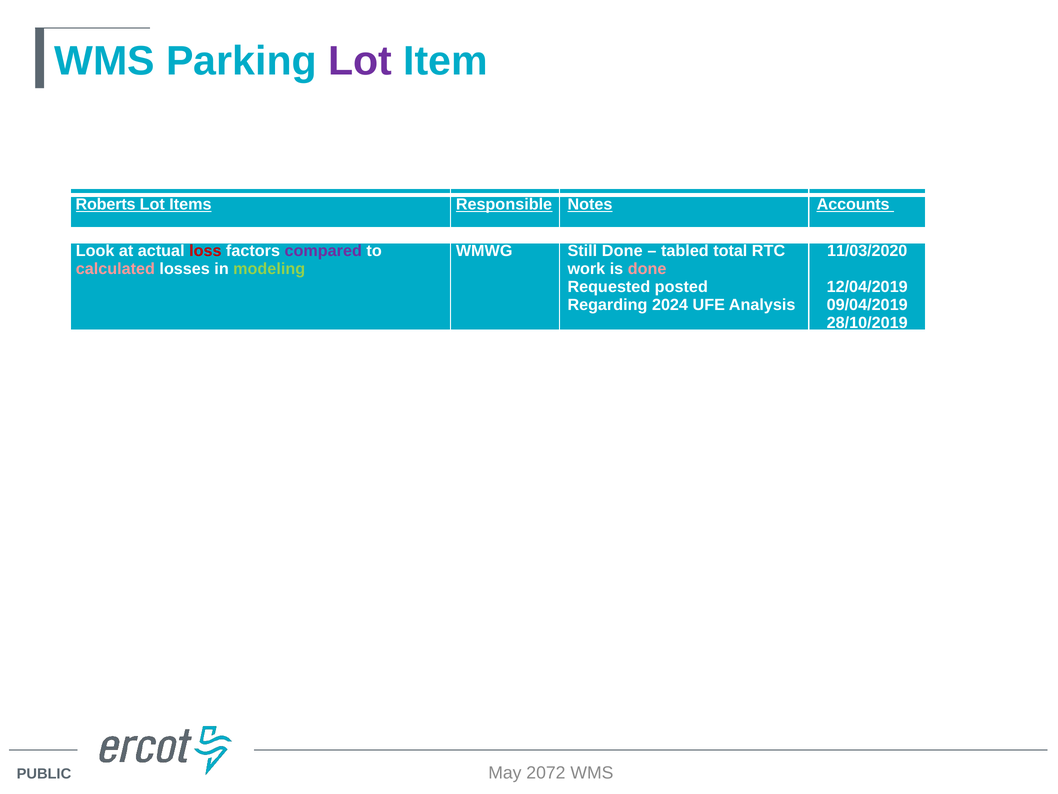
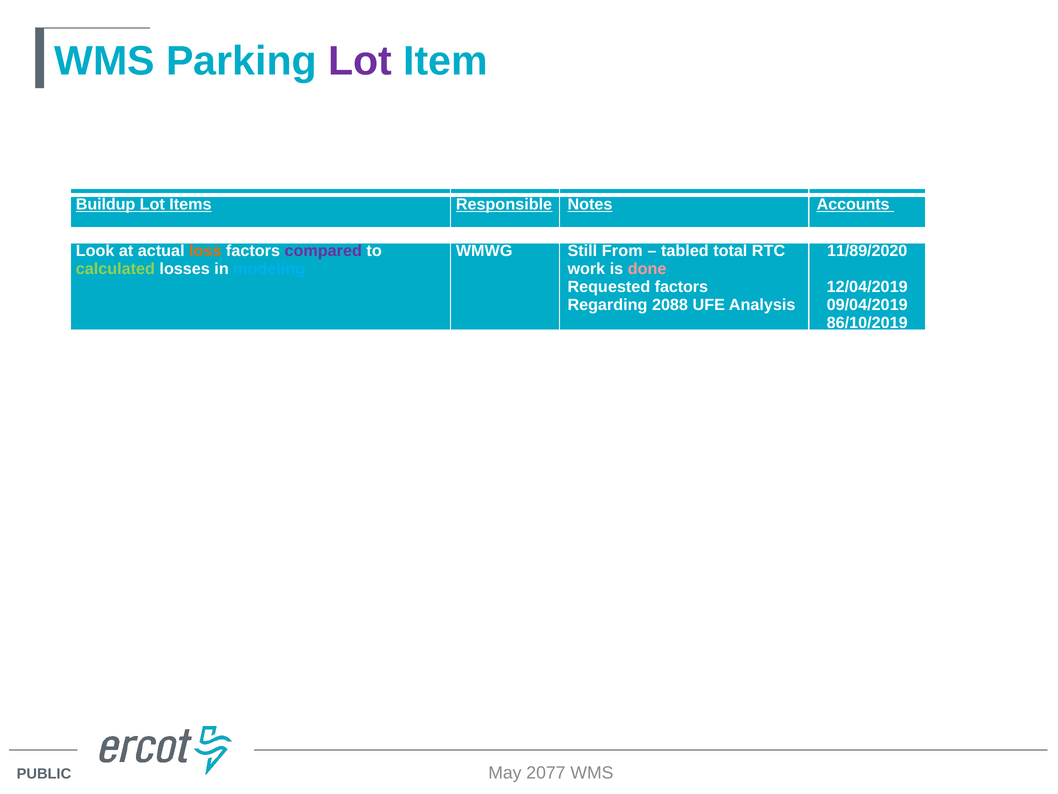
Roberts: Roberts -> Buildup
loss colour: red -> orange
Still Done: Done -> From
11/03/2020: 11/03/2020 -> 11/89/2020
calculated colour: pink -> light green
modeling colour: light green -> light blue
Requested posted: posted -> factors
2024: 2024 -> 2088
28/10/2019: 28/10/2019 -> 86/10/2019
2072: 2072 -> 2077
